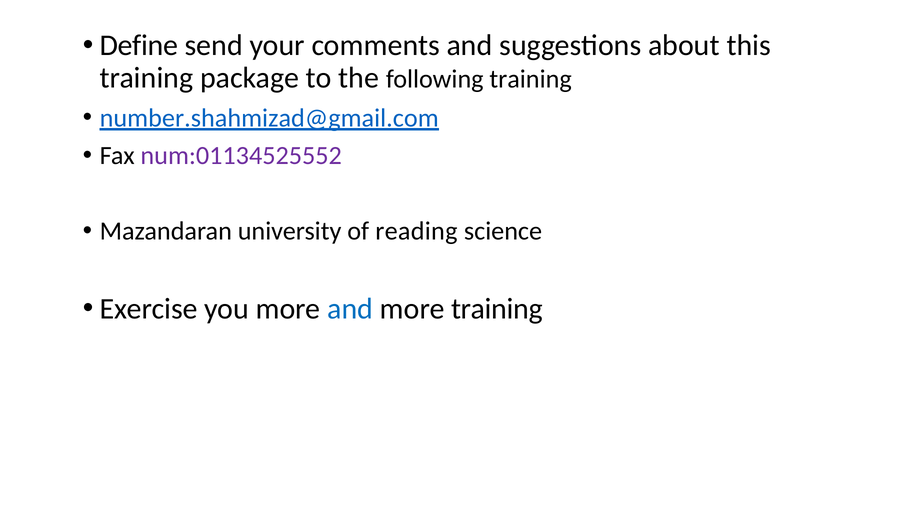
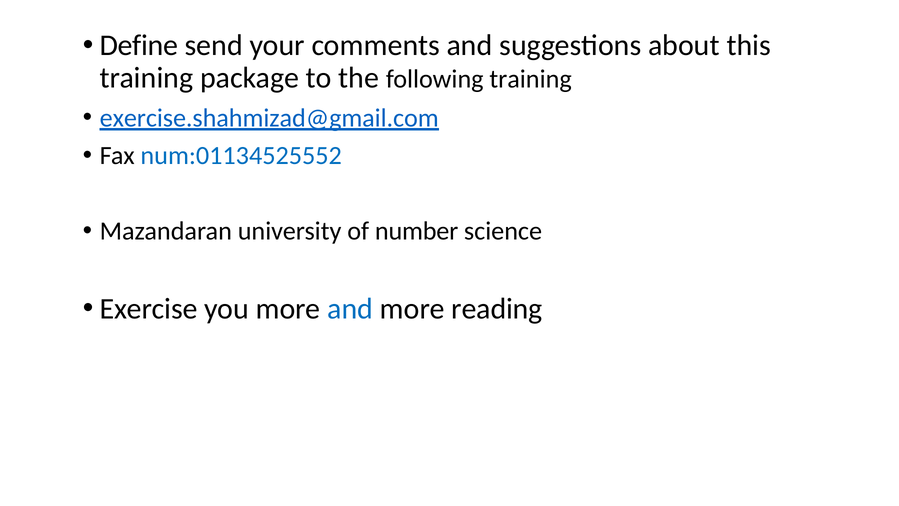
number.shahmizad@gmail.com: number.shahmizad@gmail.com -> exercise.shahmizad@gmail.com
num:01134525552 colour: purple -> blue
reading: reading -> number
more training: training -> reading
